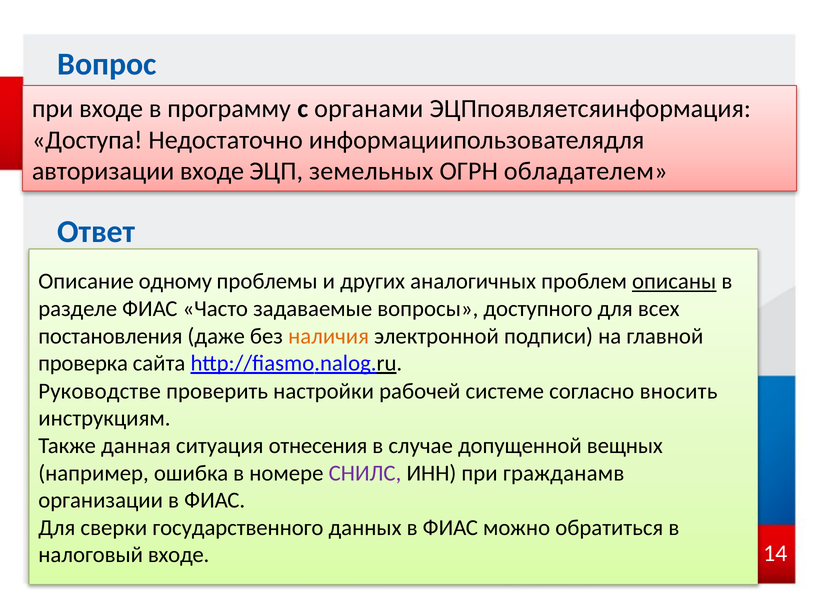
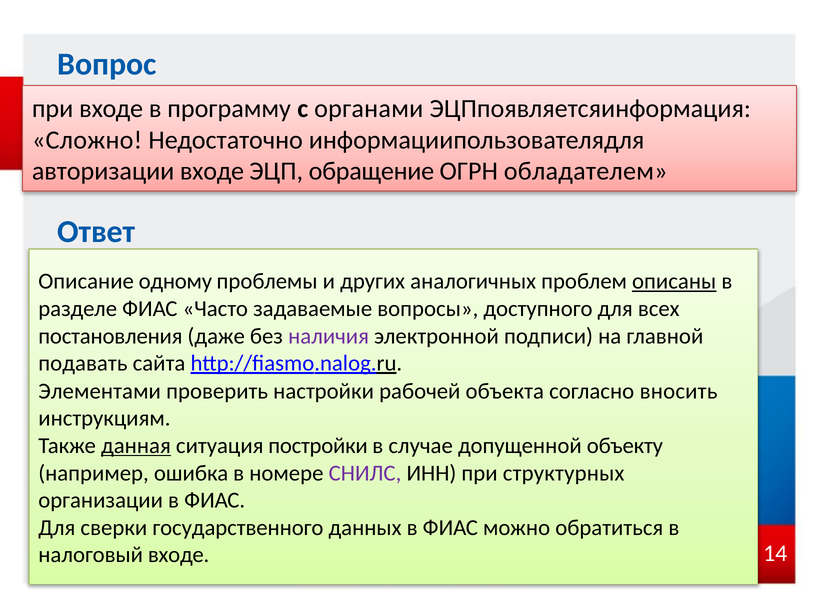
Доступа: Доступа -> Сложно
земельных: земельных -> обращение
наличия colour: orange -> purple
проверка: проверка -> подавать
Руководстве: Руководстве -> Элементами
системе: системе -> объекта
данная underline: none -> present
отнесения: отнесения -> постройки
вещных: вещных -> объекту
гражданамв: гражданамв -> структурных
